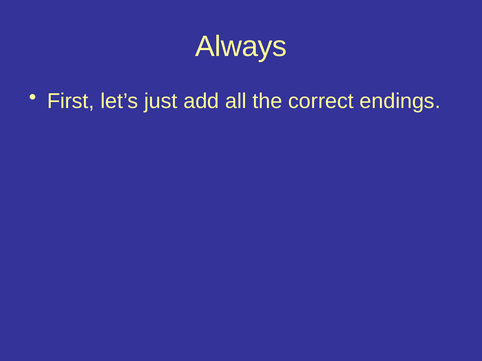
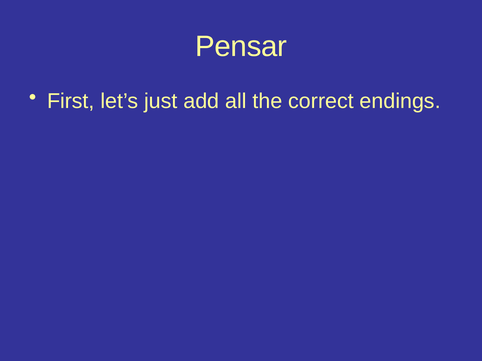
Always: Always -> Pensar
